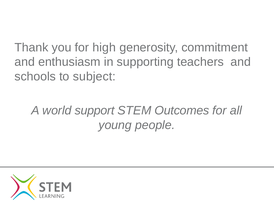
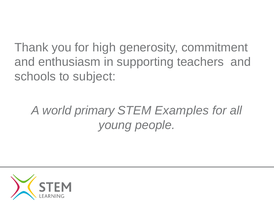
support: support -> primary
Outcomes: Outcomes -> Examples
